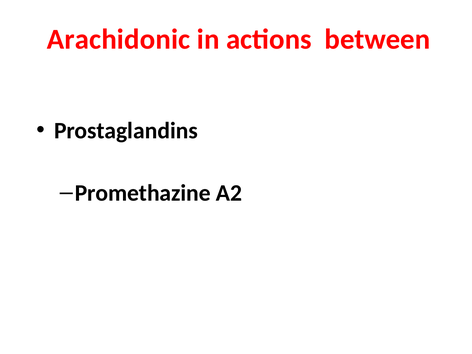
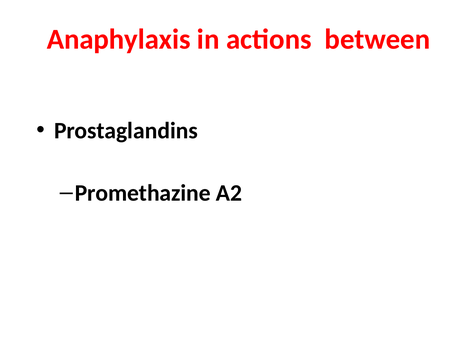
Arachidonic: Arachidonic -> Anaphylaxis
